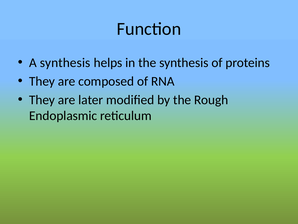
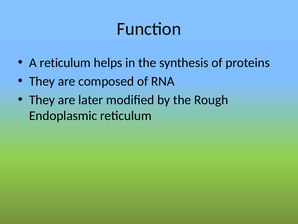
A synthesis: synthesis -> reticulum
